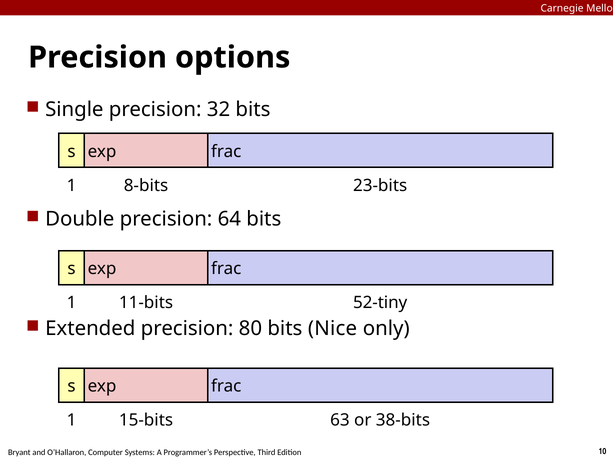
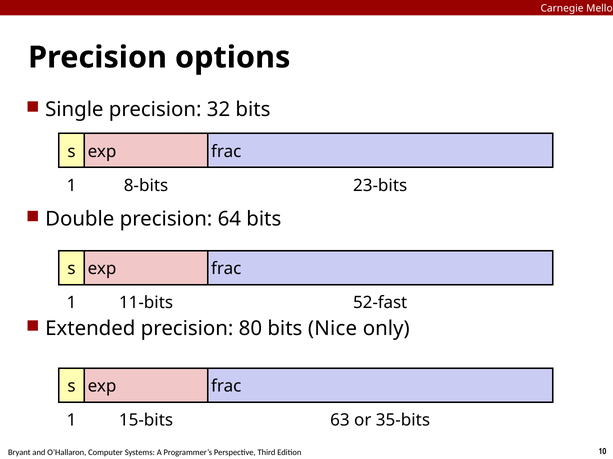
52-tiny: 52-tiny -> 52-fast
38-bits: 38-bits -> 35-bits
